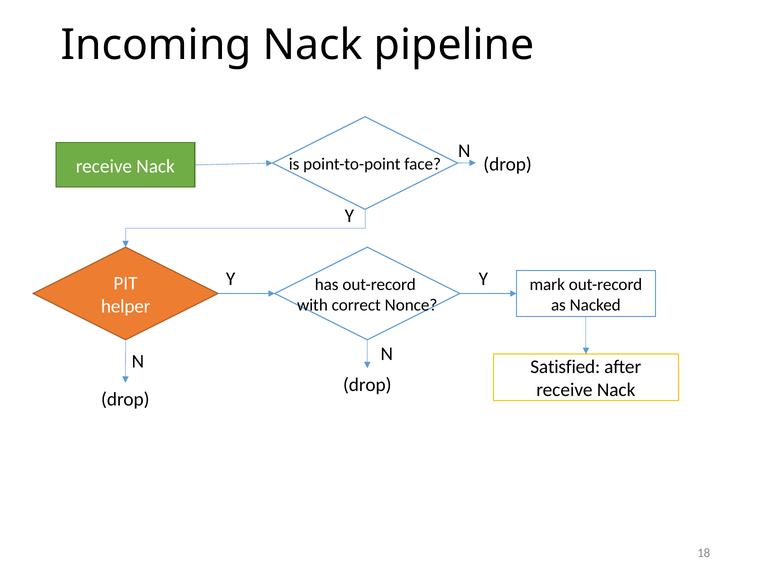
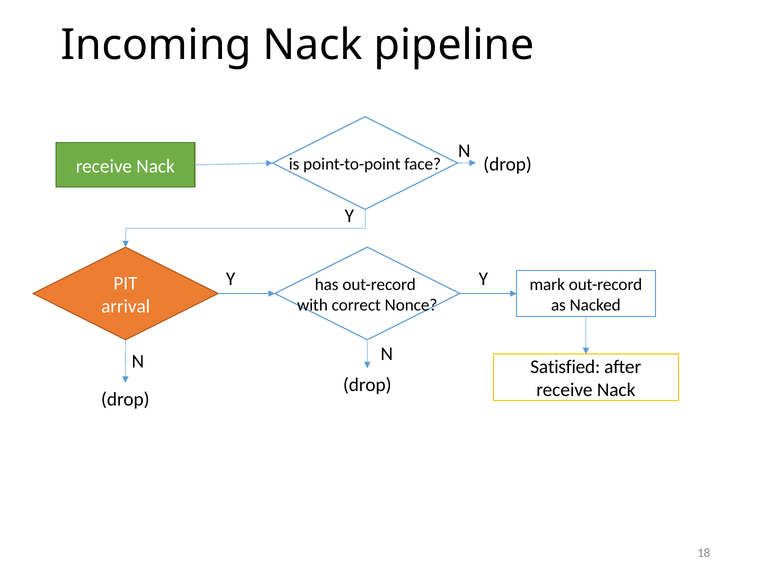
helper: helper -> arrival
